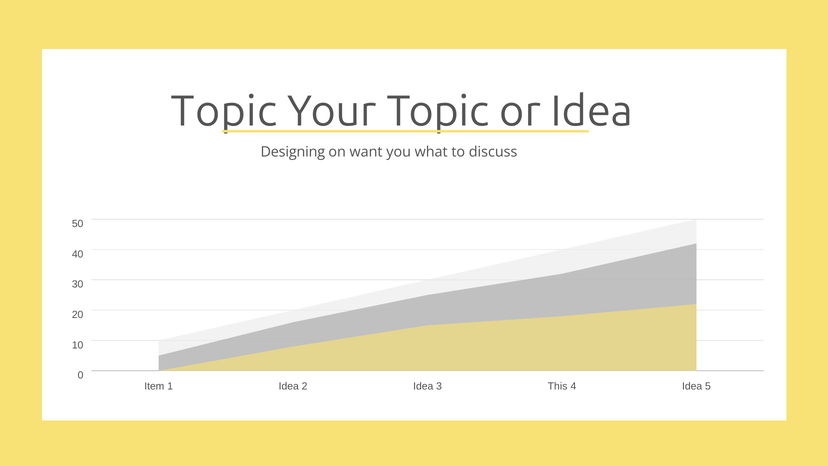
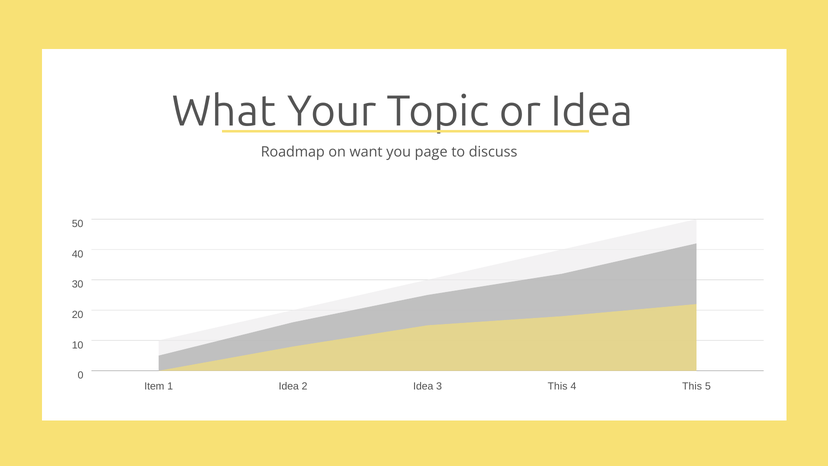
Topic at (224, 112): Topic -> What
Designing: Designing -> Roadmap
what: what -> page
4 Idea: Idea -> This
